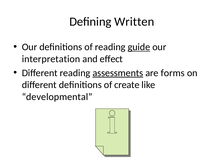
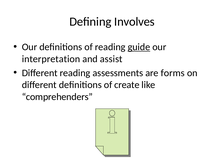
Written: Written -> Involves
effect: effect -> assist
assessments underline: present -> none
developmental: developmental -> comprehenders
